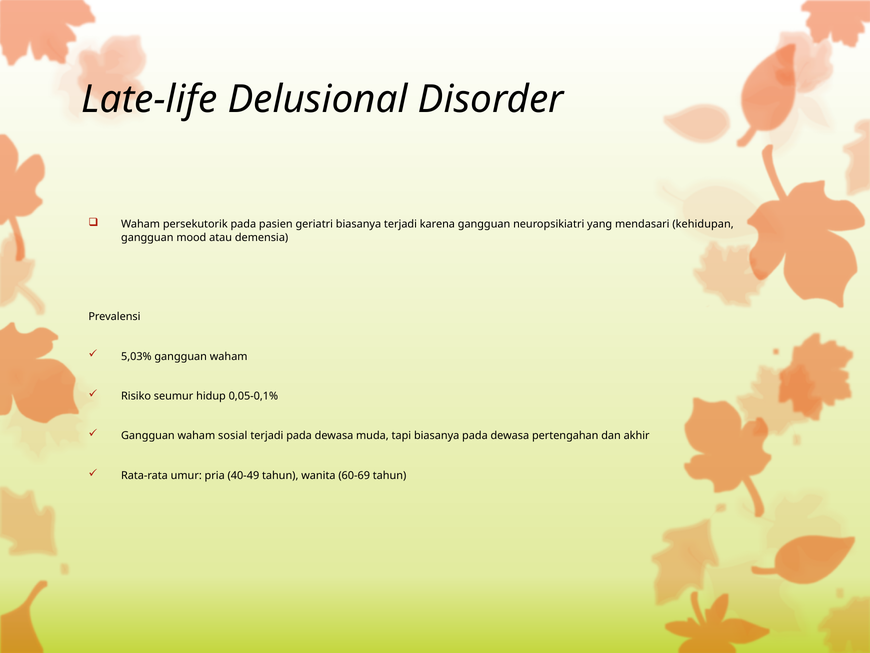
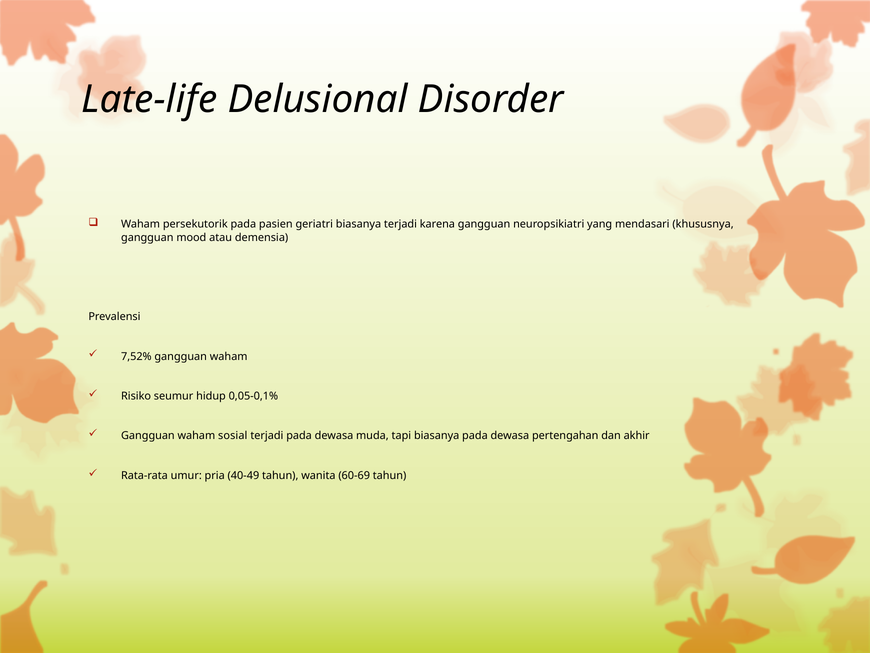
kehidupan: kehidupan -> khususnya
5,03%: 5,03% -> 7,52%
